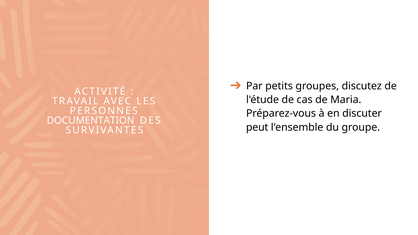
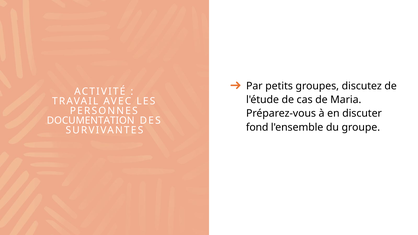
peut: peut -> fond
